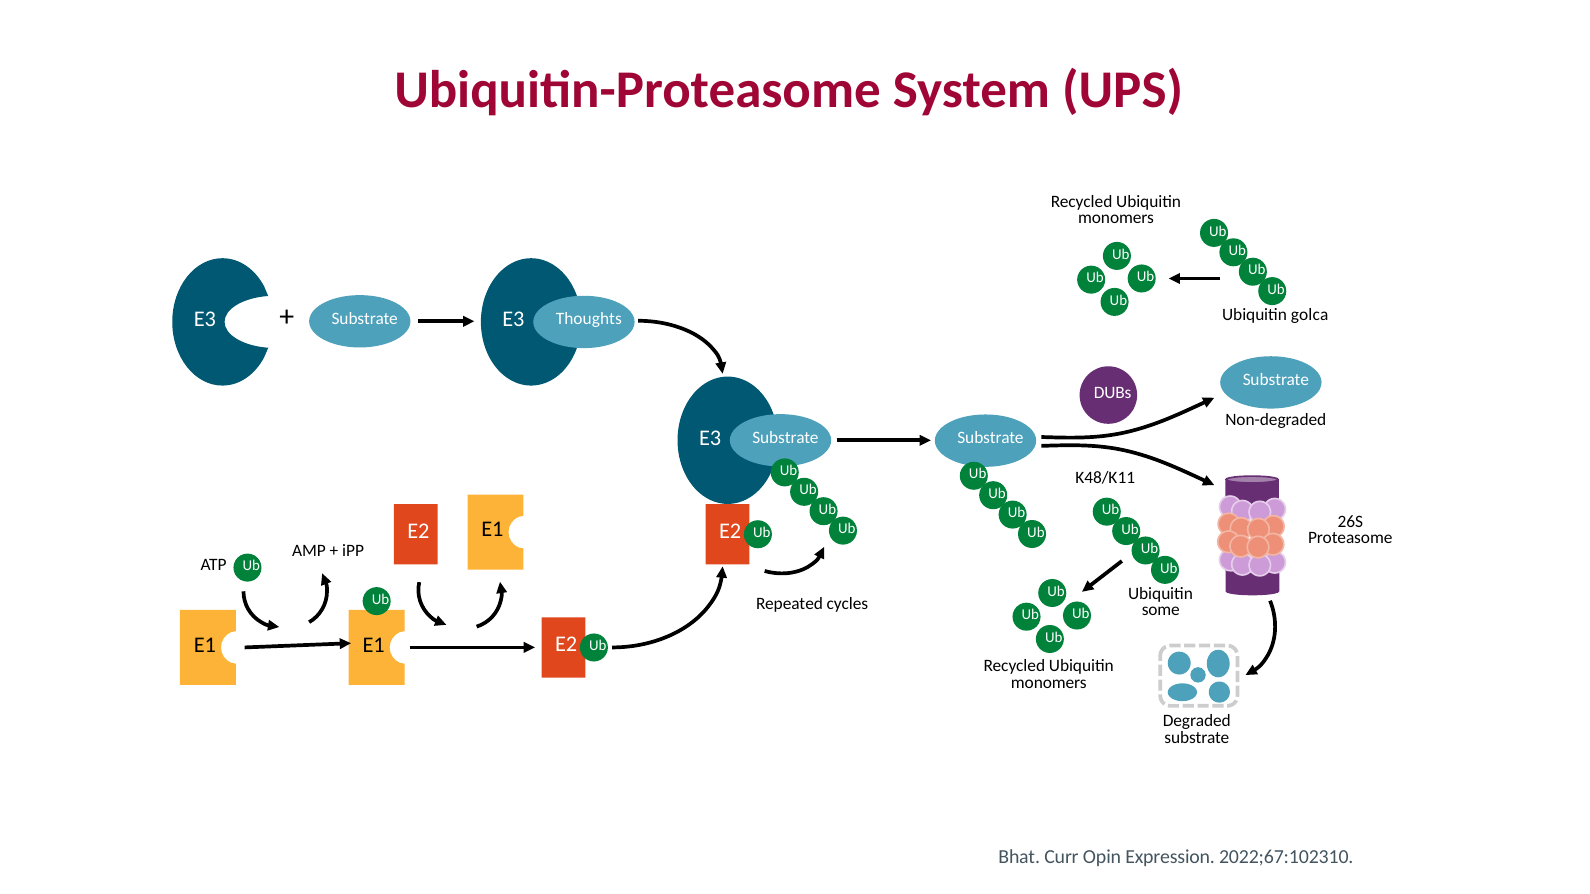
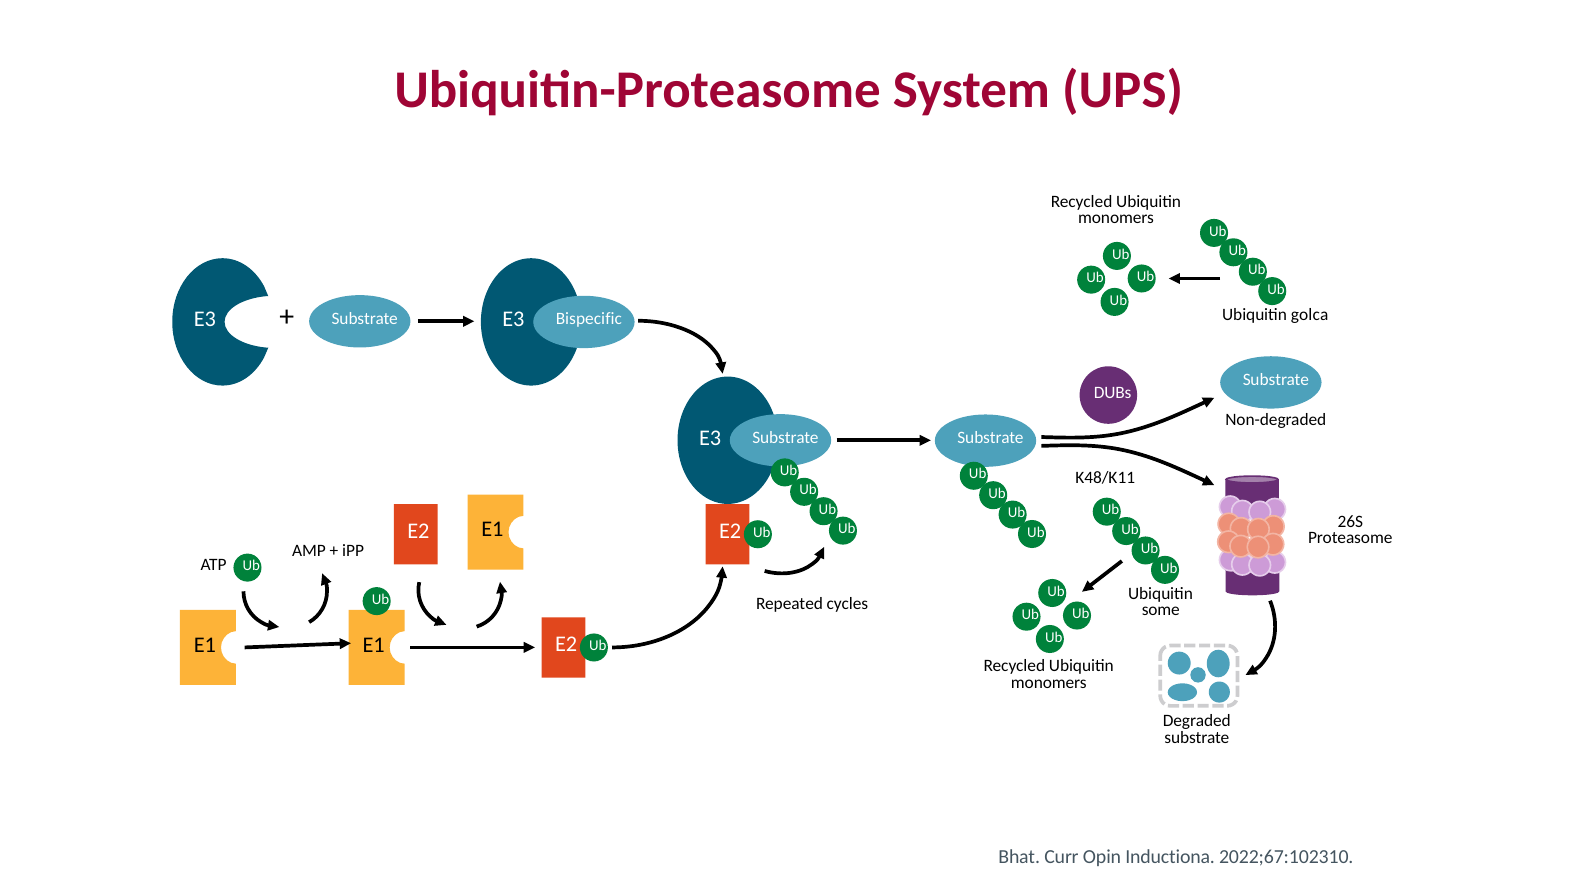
Thoughts: Thoughts -> Bispecific
Expression: Expression -> Inductiona
